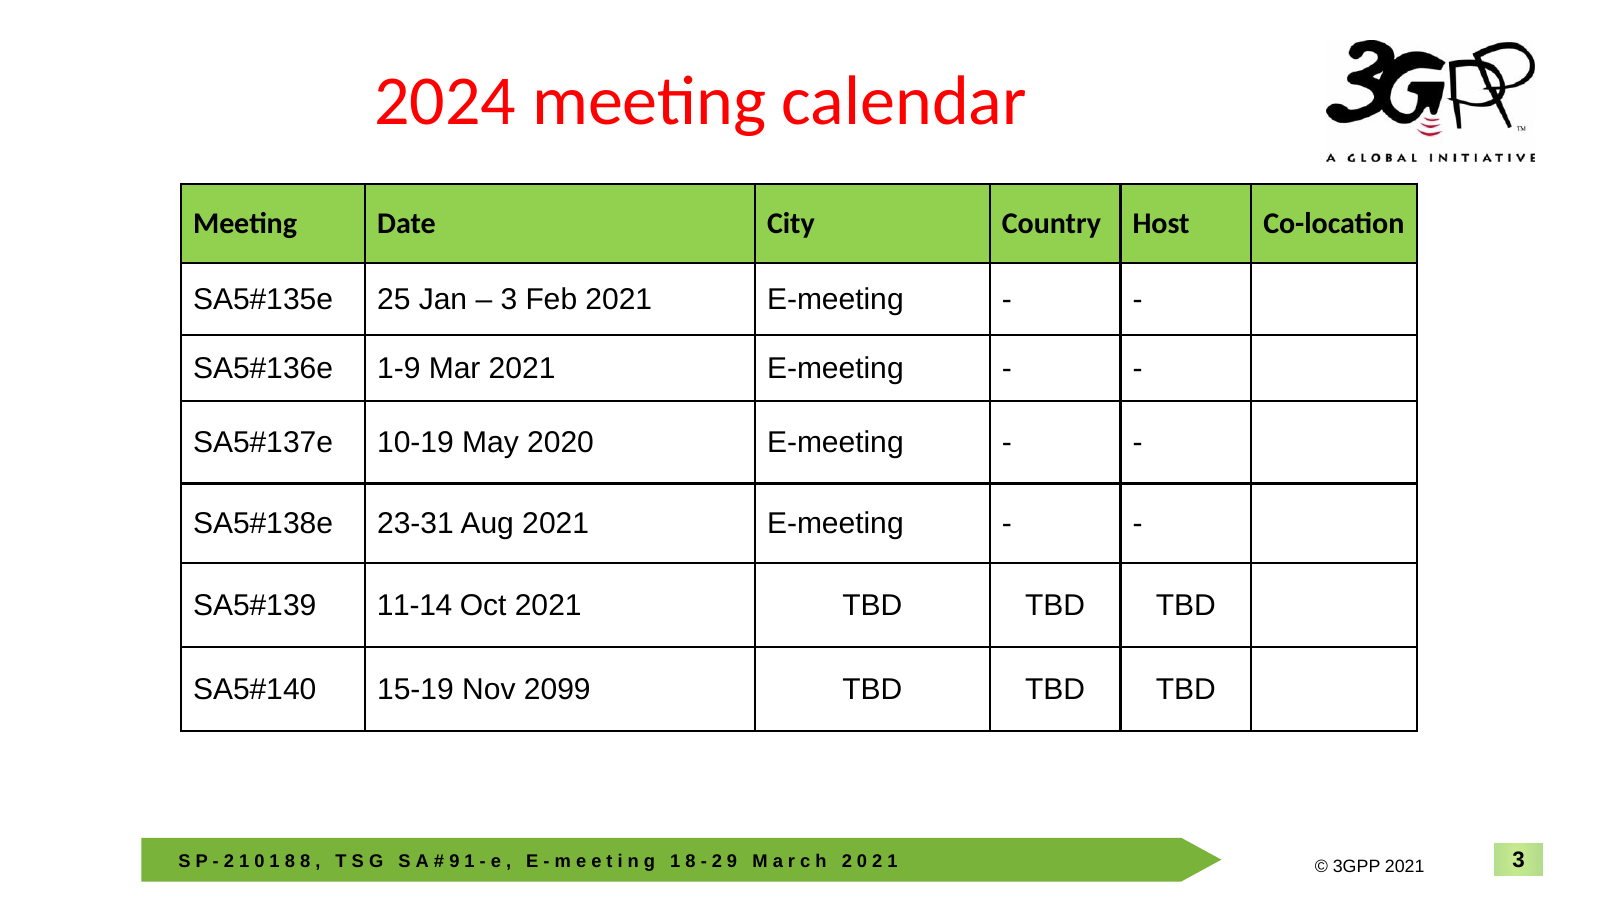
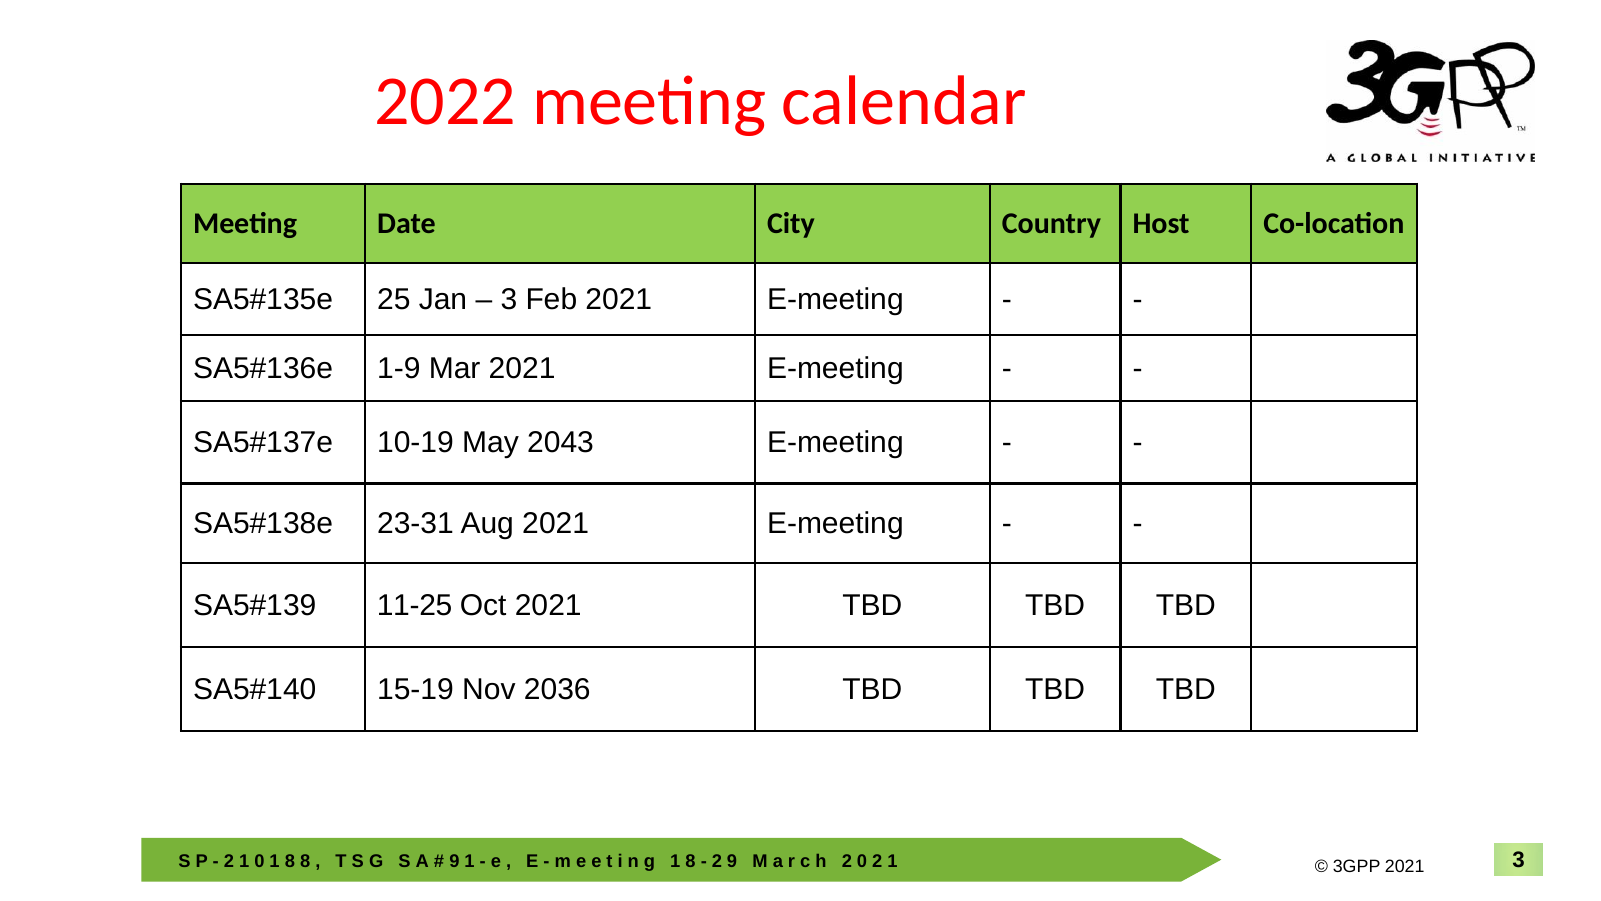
2024: 2024 -> 2022
2020: 2020 -> 2043
11-14: 11-14 -> 11-25
2099: 2099 -> 2036
